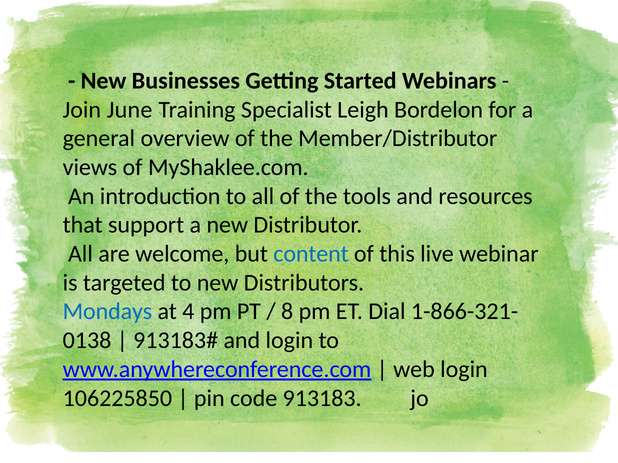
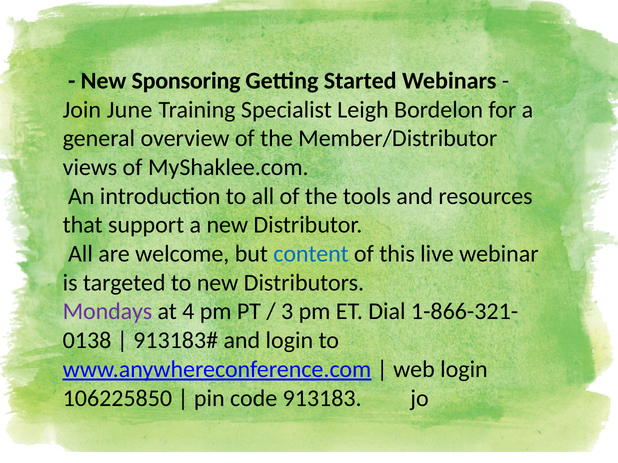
Businesses: Businesses -> Sponsoring
Mondays colour: blue -> purple
8: 8 -> 3
